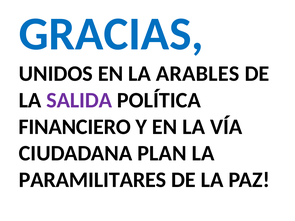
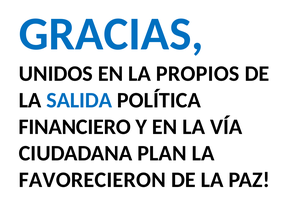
ARABLES: ARABLES -> PROPIOS
SALIDA colour: purple -> blue
PARAMILITARES: PARAMILITARES -> FAVORECIERON
